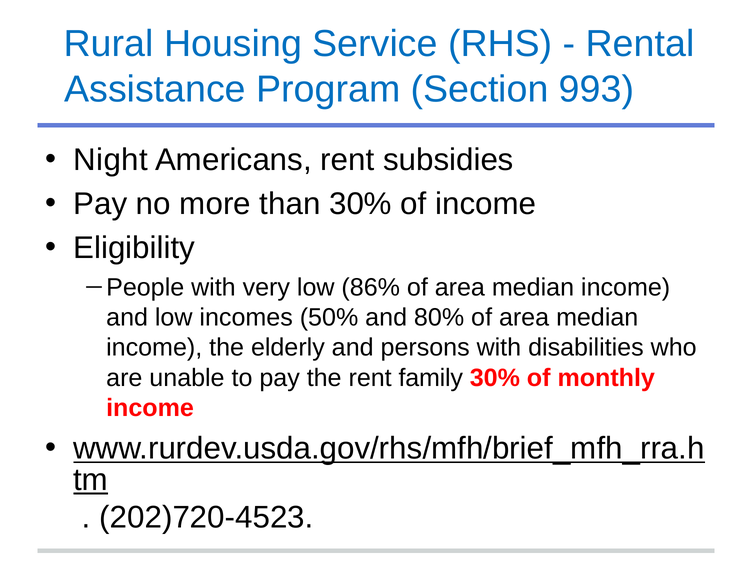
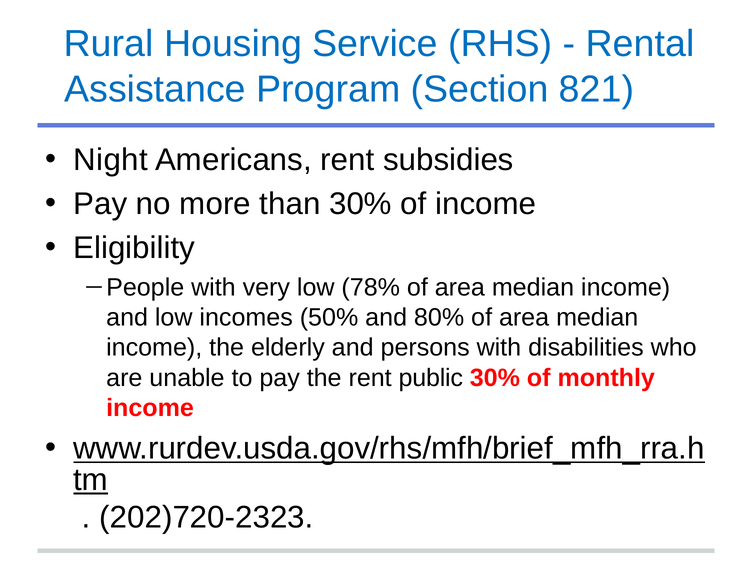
993: 993 -> 821
86%: 86% -> 78%
family: family -> public
202)720-4523: 202)720-4523 -> 202)720-2323
